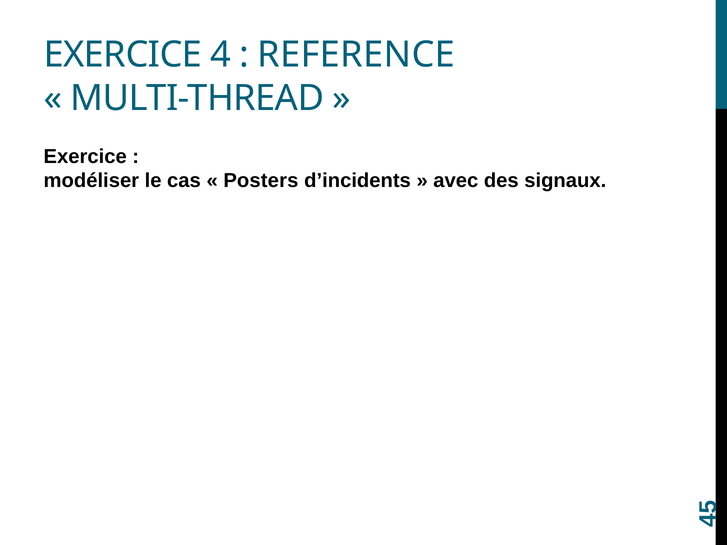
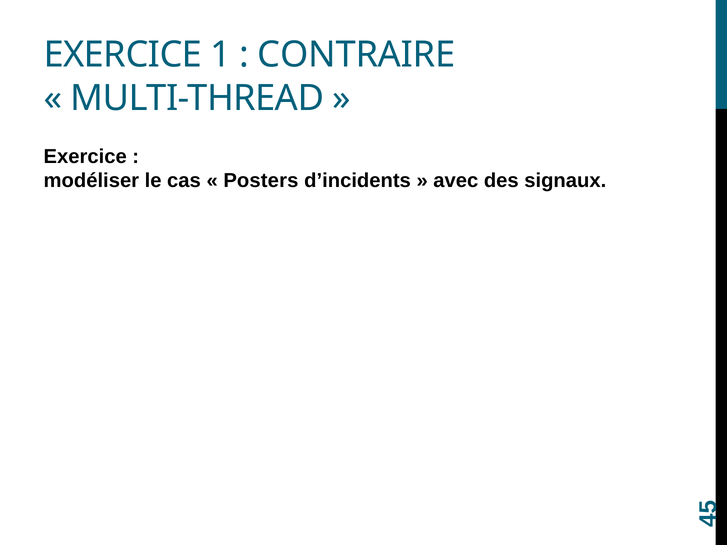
EXERCICE 4: 4 -> 1
REFERENCE: REFERENCE -> CONTRAIRE
